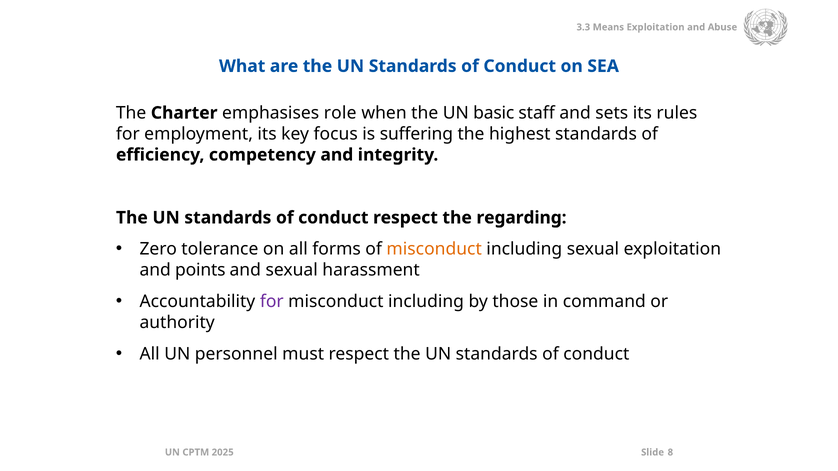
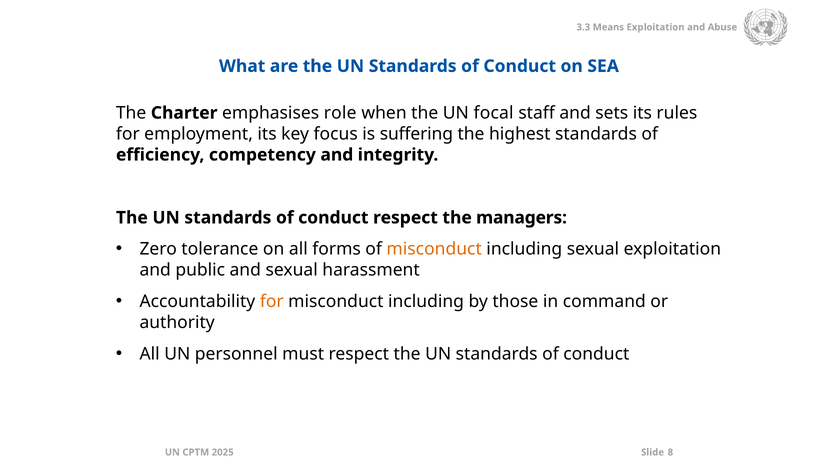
basic: basic -> focal
regarding: regarding -> managers
points: points -> public
for at (272, 302) colour: purple -> orange
